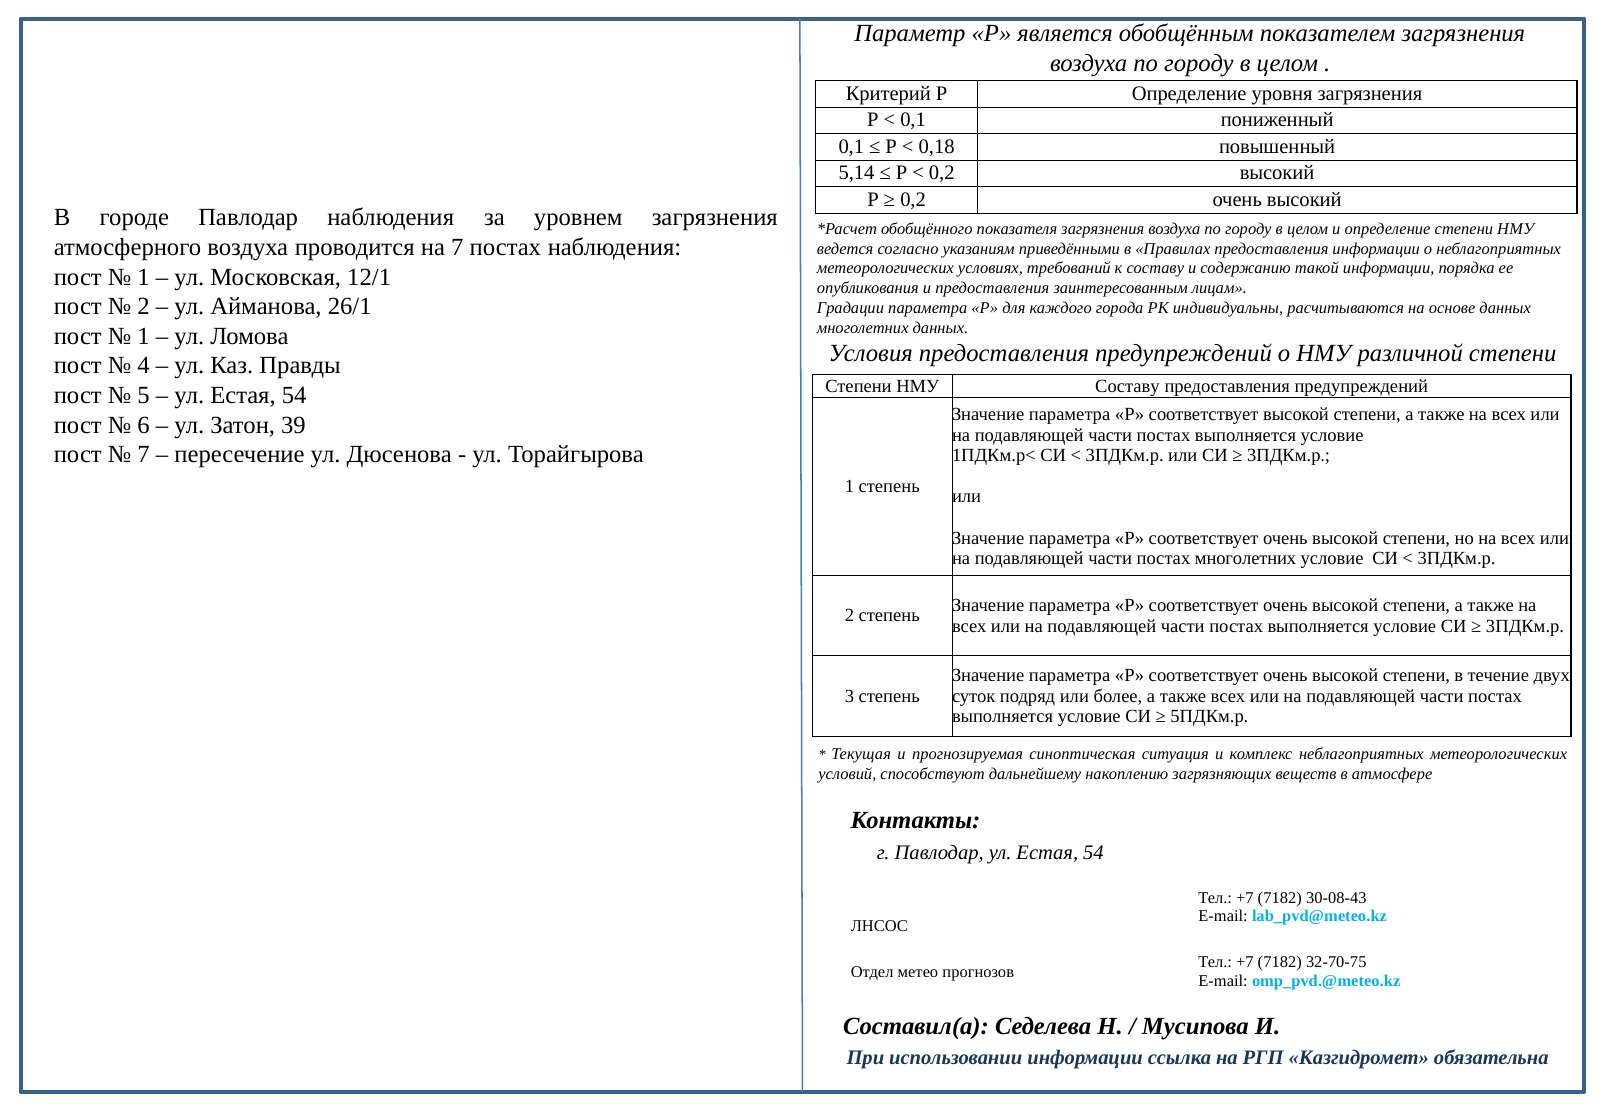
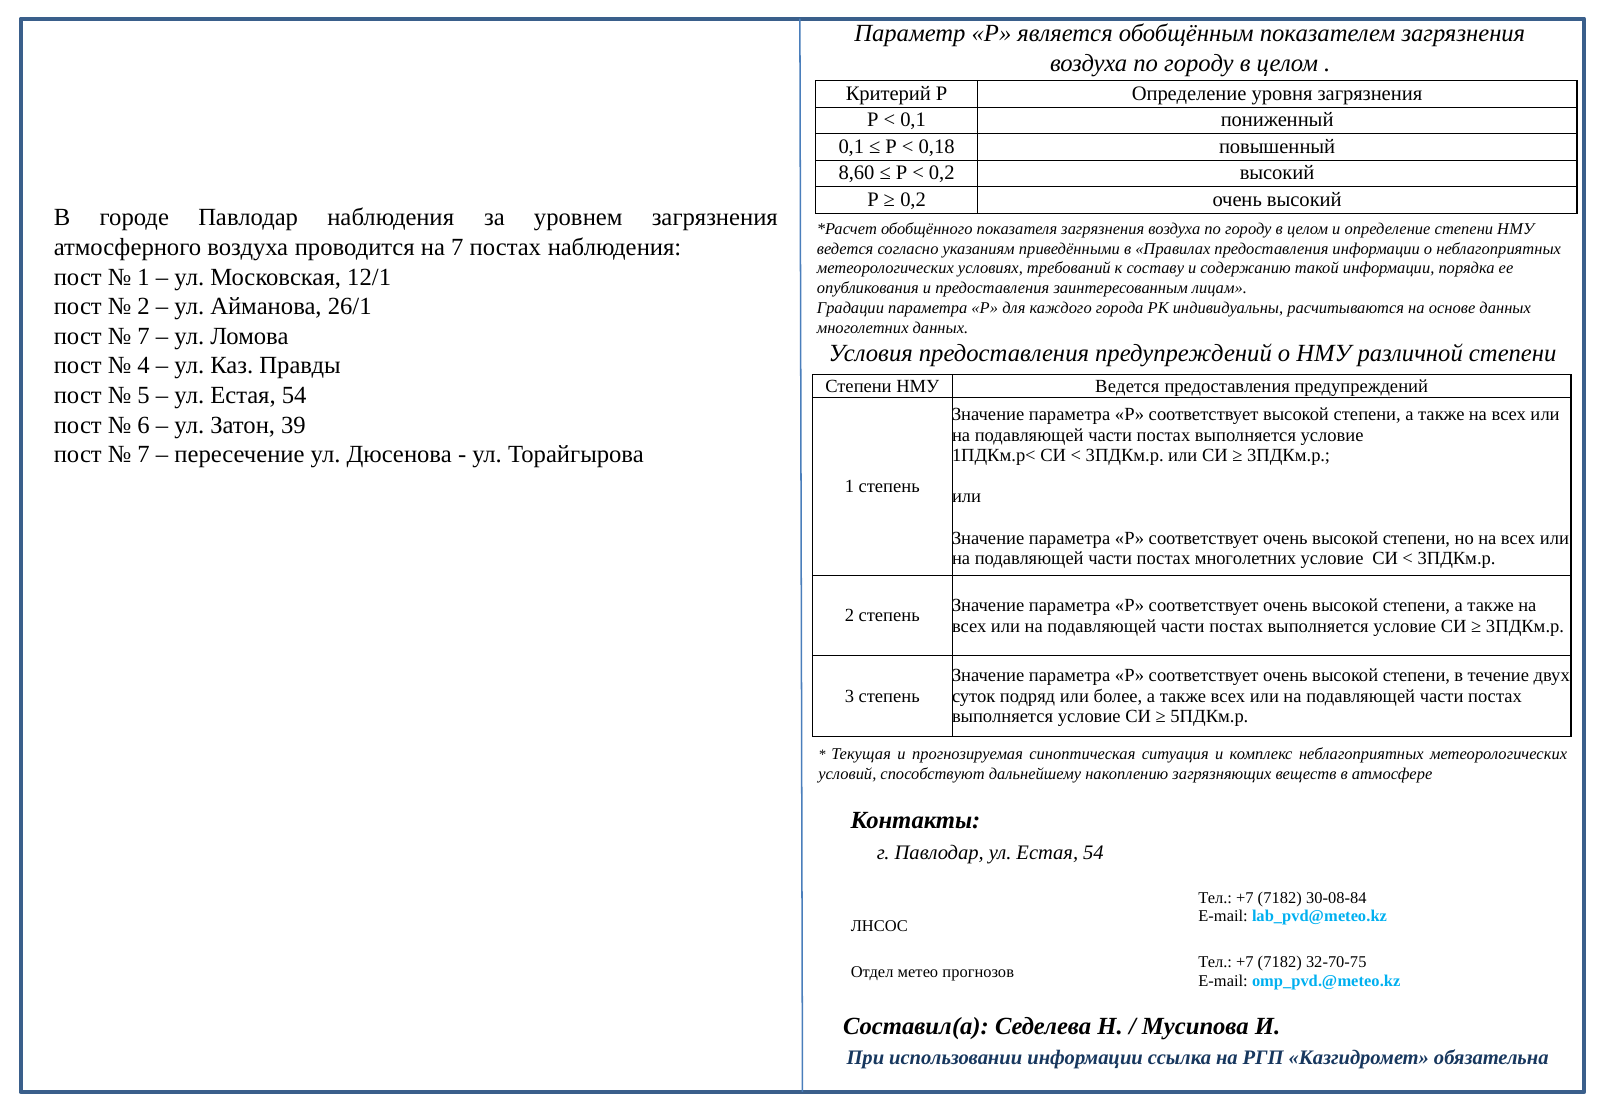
5,14: 5,14 -> 8,60
1 at (144, 336): 1 -> 7
Составу at (1127, 386): Составу -> Ведется
30-08-43: 30-08-43 -> 30-08-84
